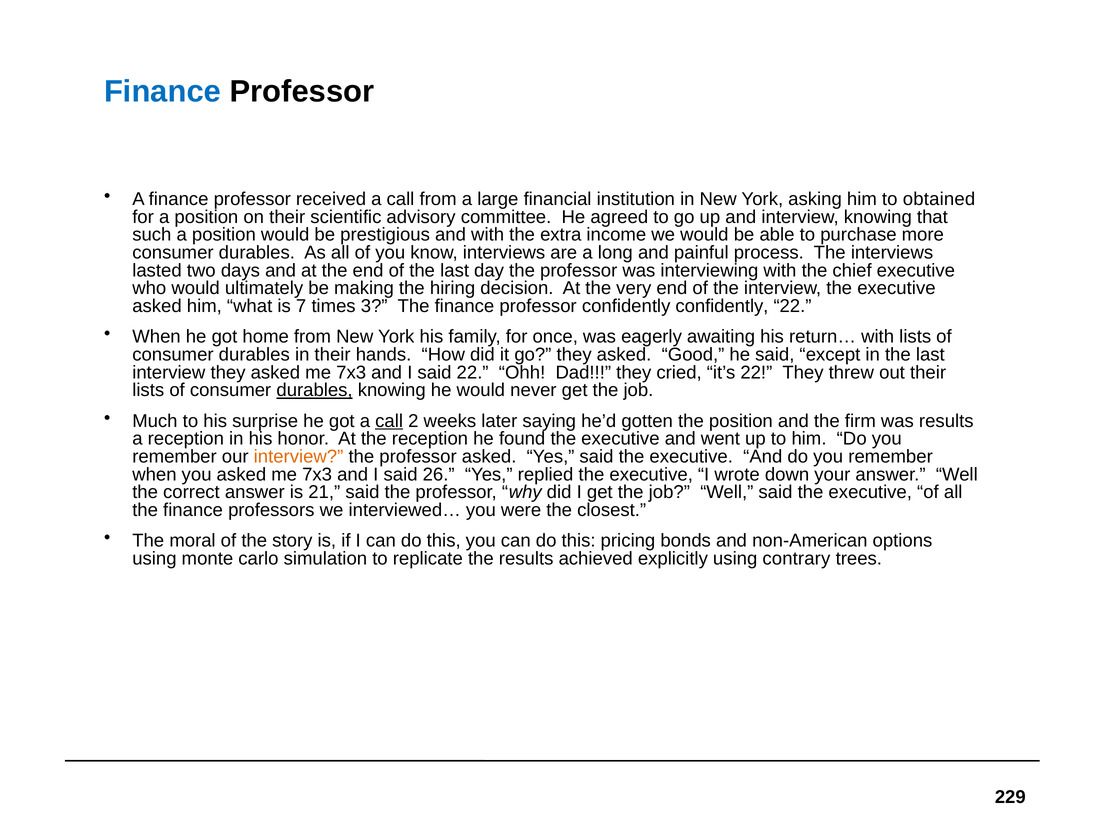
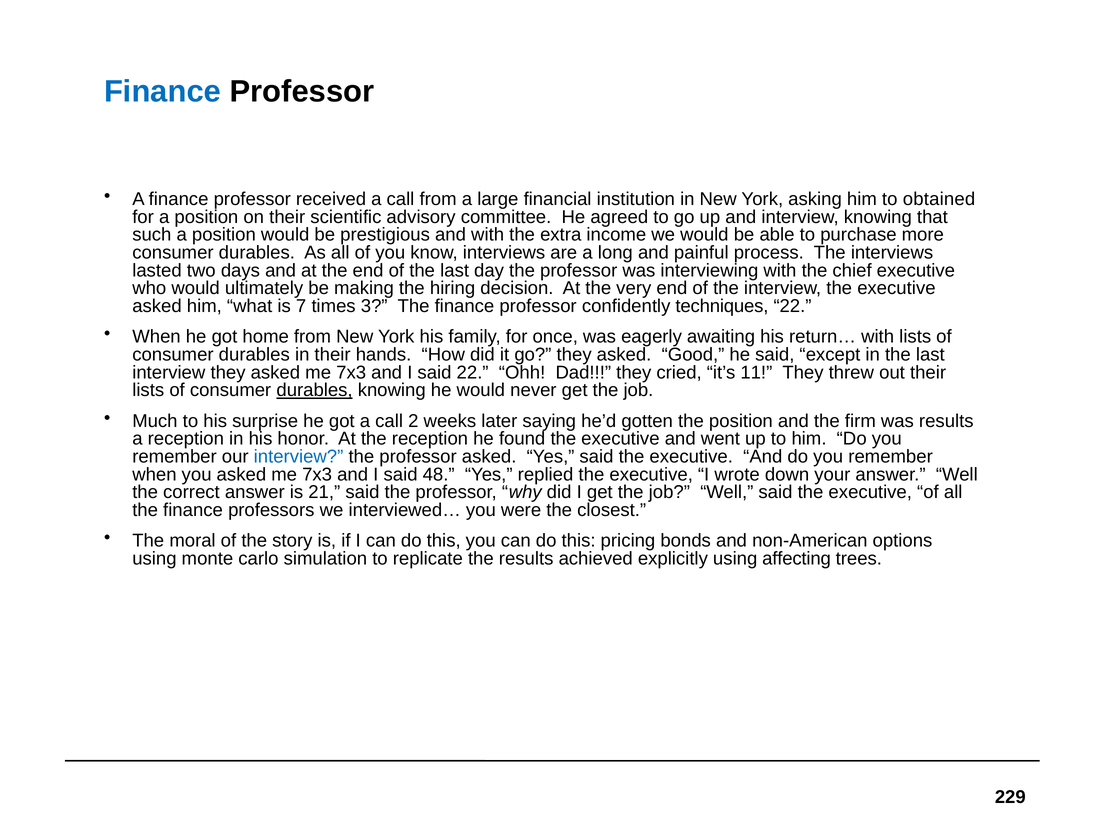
confidently confidently: confidently -> techniques
it’s 22: 22 -> 11
call at (389, 421) underline: present -> none
interview at (299, 457) colour: orange -> blue
26: 26 -> 48
contrary: contrary -> affecting
